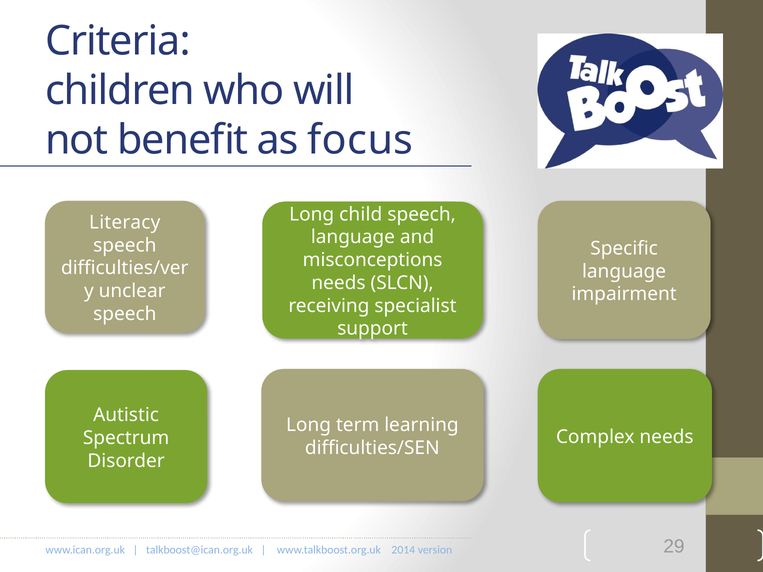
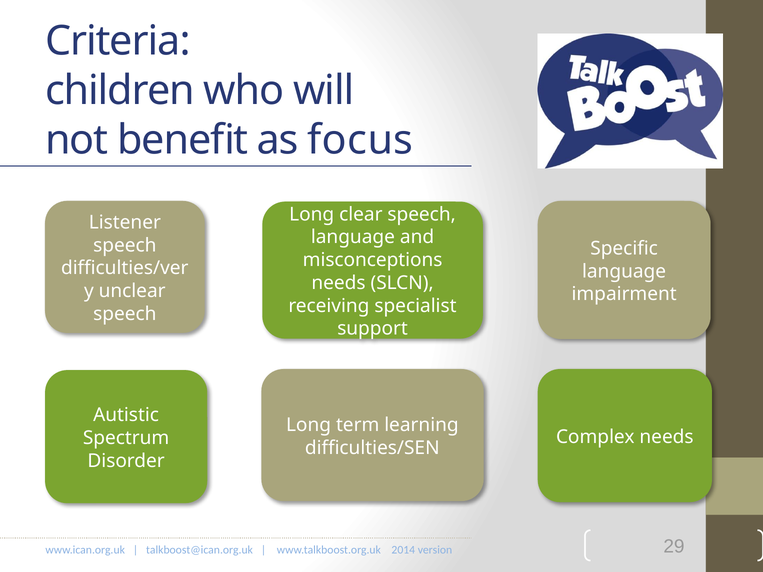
child: child -> clear
Literacy: Literacy -> Listener
